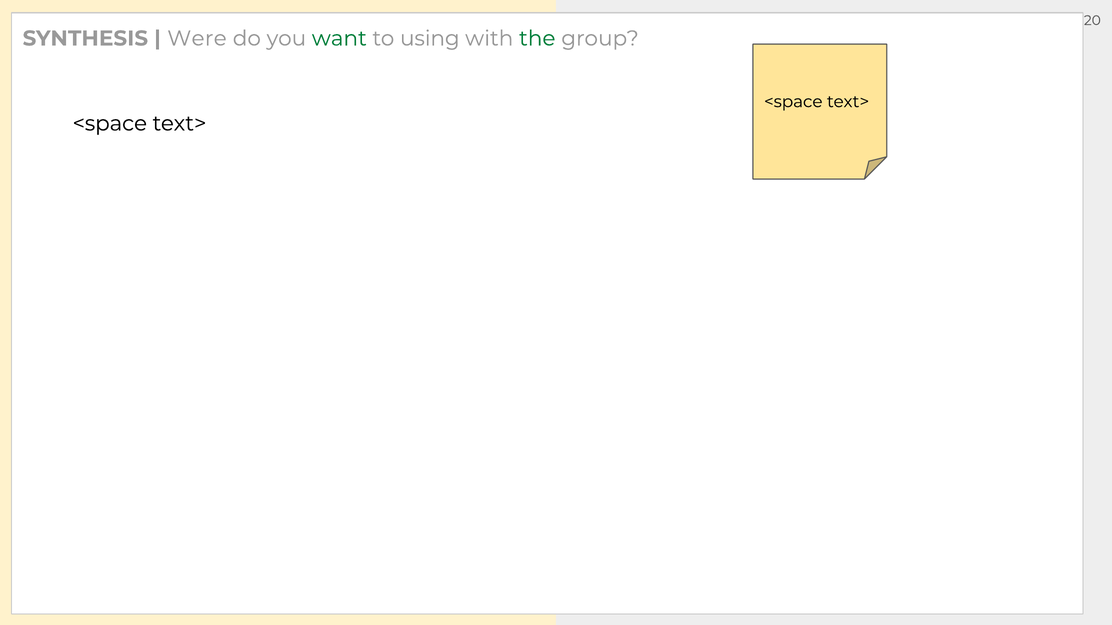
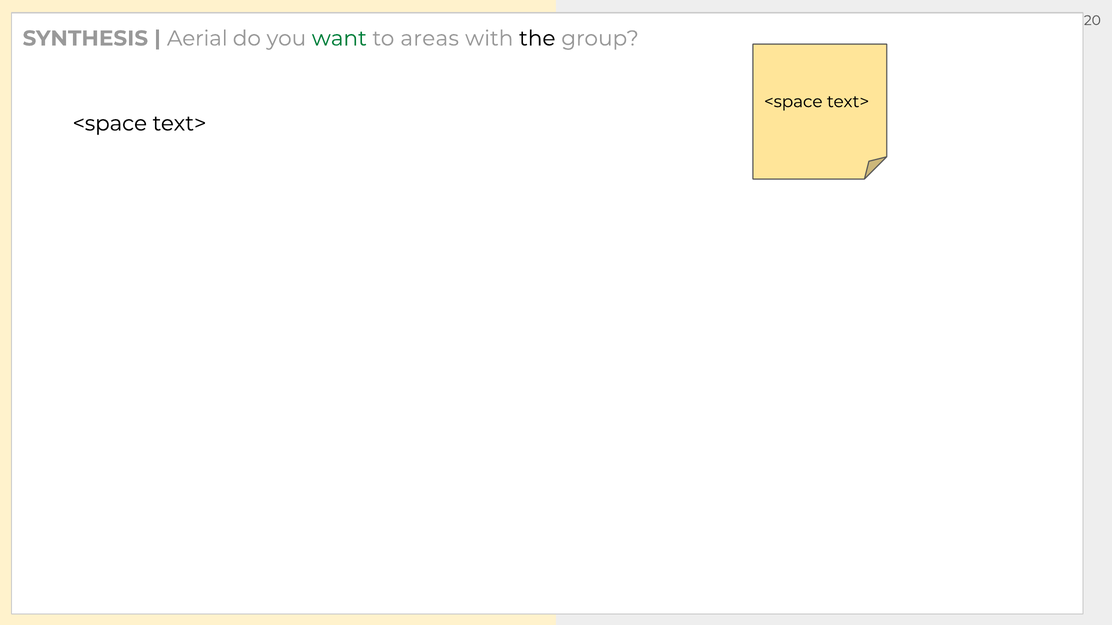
Were: Were -> Aerial
to using: using -> areas
the at (537, 38) colour: green -> black
